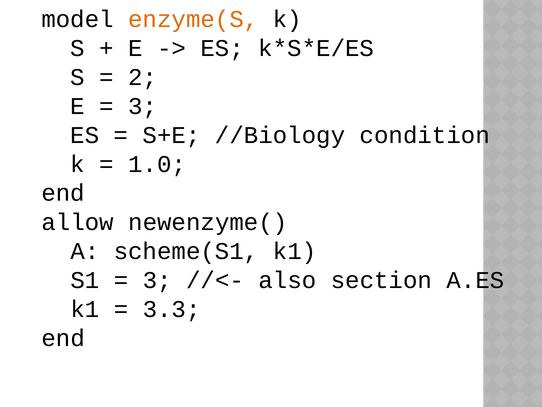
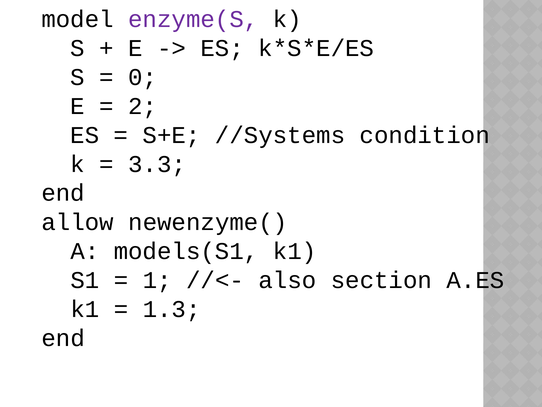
enzyme(S colour: orange -> purple
2: 2 -> 0
3 at (143, 106): 3 -> 2
//Biology: //Biology -> //Systems
1.0: 1.0 -> 3.3
scheme(S1: scheme(S1 -> models(S1
3 at (157, 280): 3 -> 1
3.3: 3.3 -> 1.3
